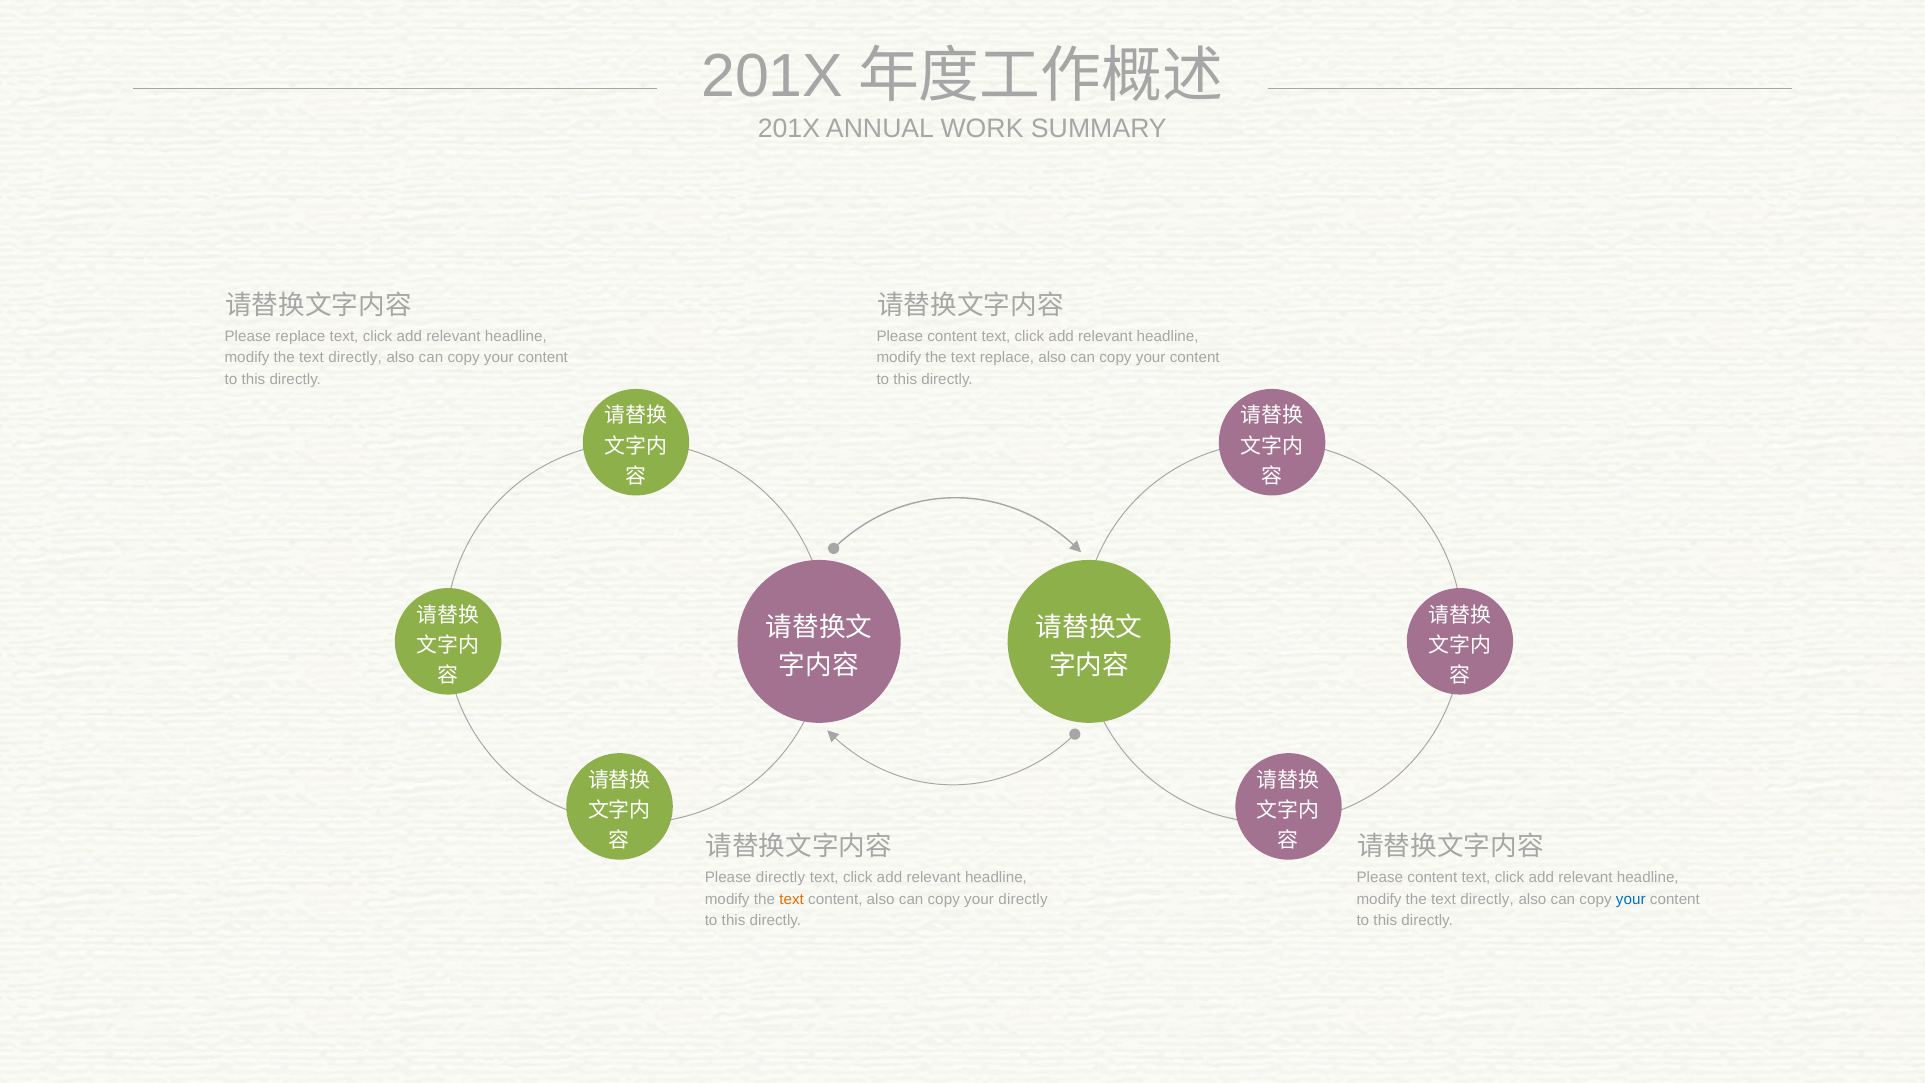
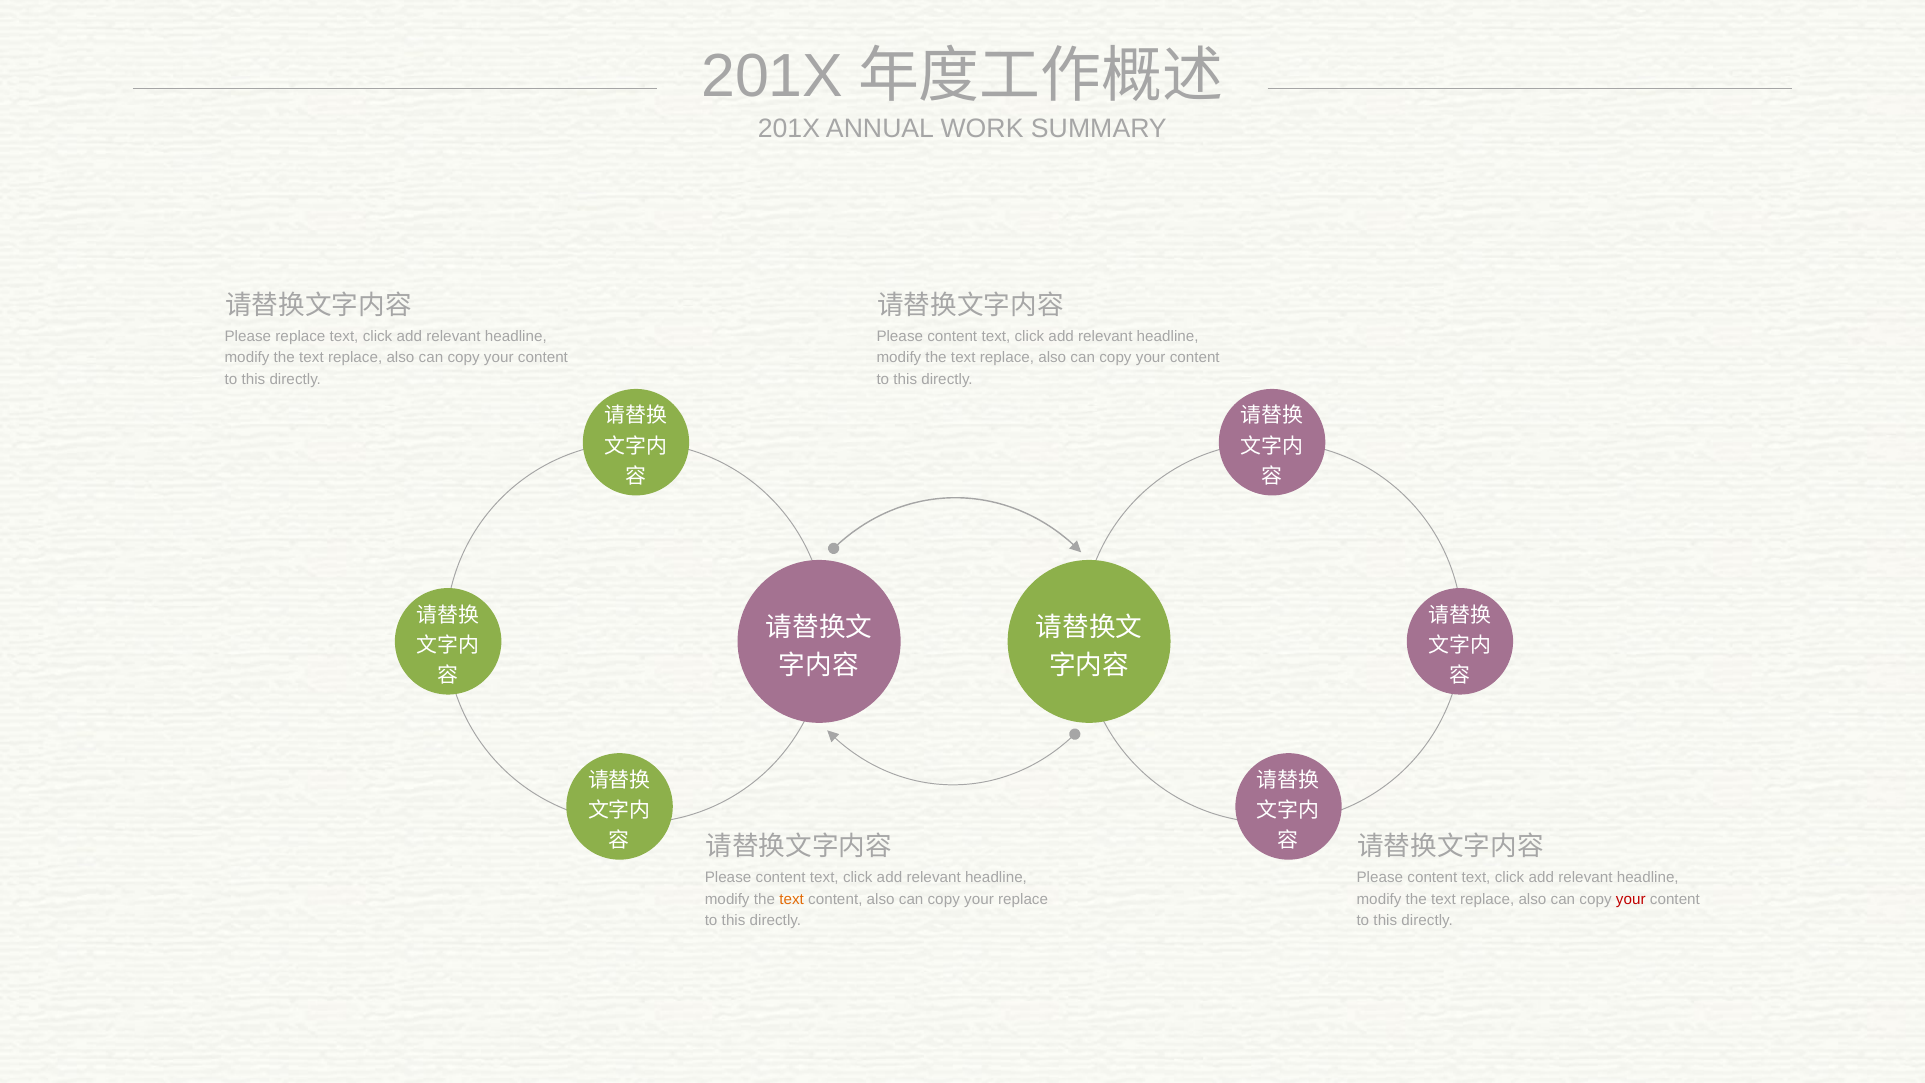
directly at (355, 358): directly -> replace
directly at (781, 877): directly -> content
your directly: directly -> replace
directly at (1487, 899): directly -> replace
your at (1631, 899) colour: blue -> red
